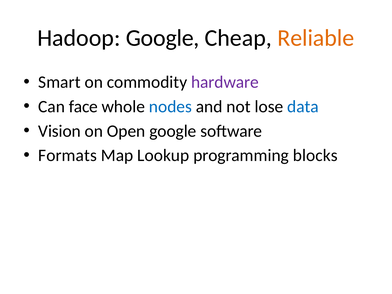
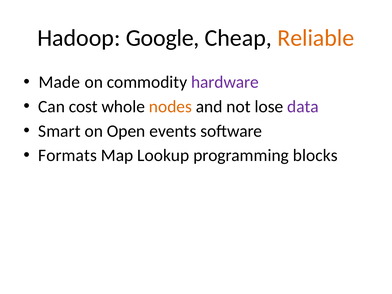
Smart: Smart -> Made
face: face -> cost
nodes colour: blue -> orange
data colour: blue -> purple
Vision: Vision -> Smart
Open google: google -> events
